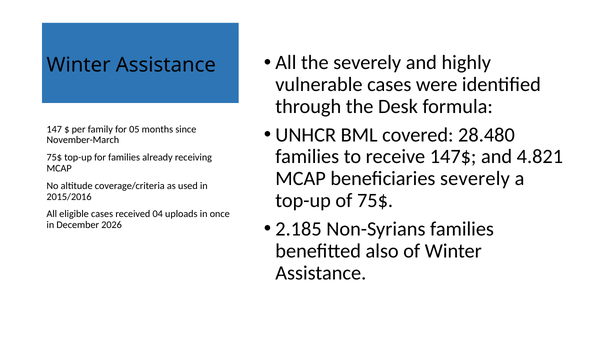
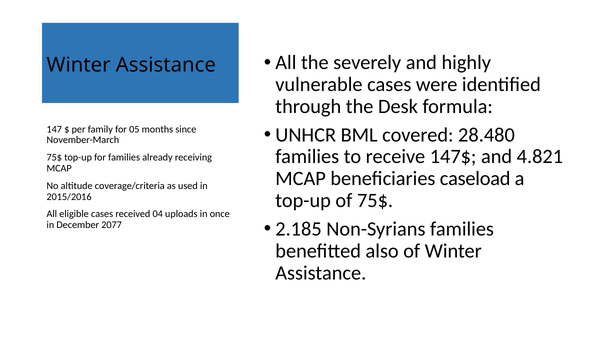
beneficiaries severely: severely -> caseload
2026: 2026 -> 2077
